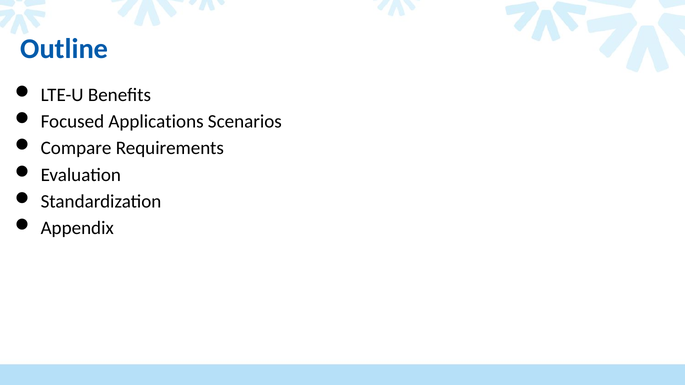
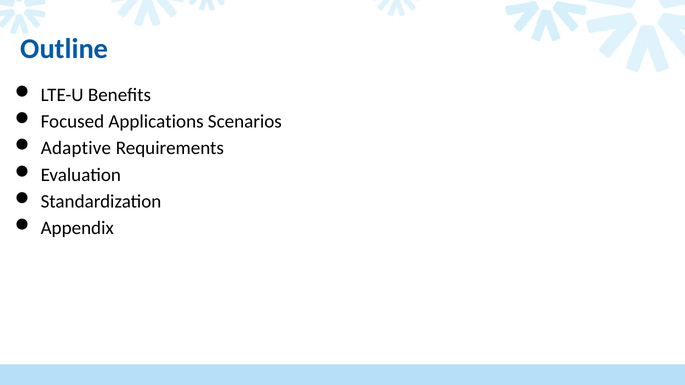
Compare: Compare -> Adaptive
